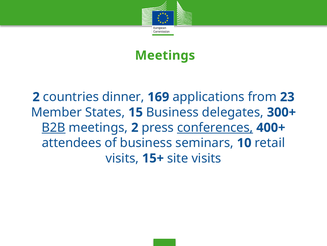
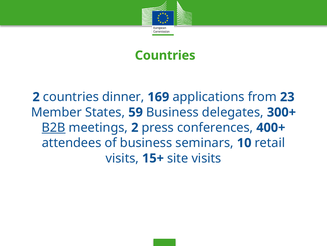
Meetings at (165, 55): Meetings -> Countries
15: 15 -> 59
conferences underline: present -> none
